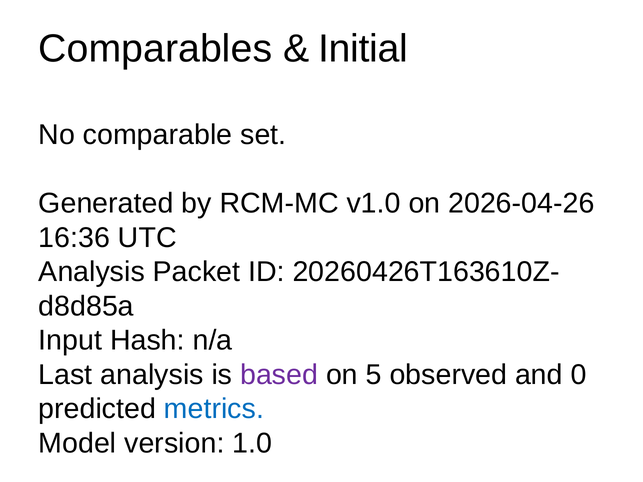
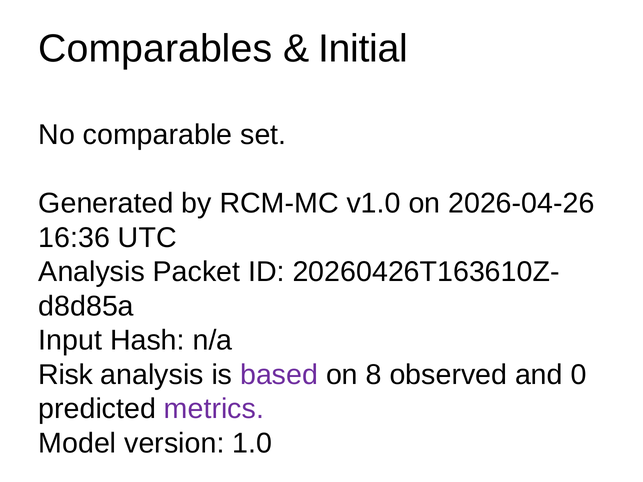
Last: Last -> Risk
5: 5 -> 8
metrics colour: blue -> purple
